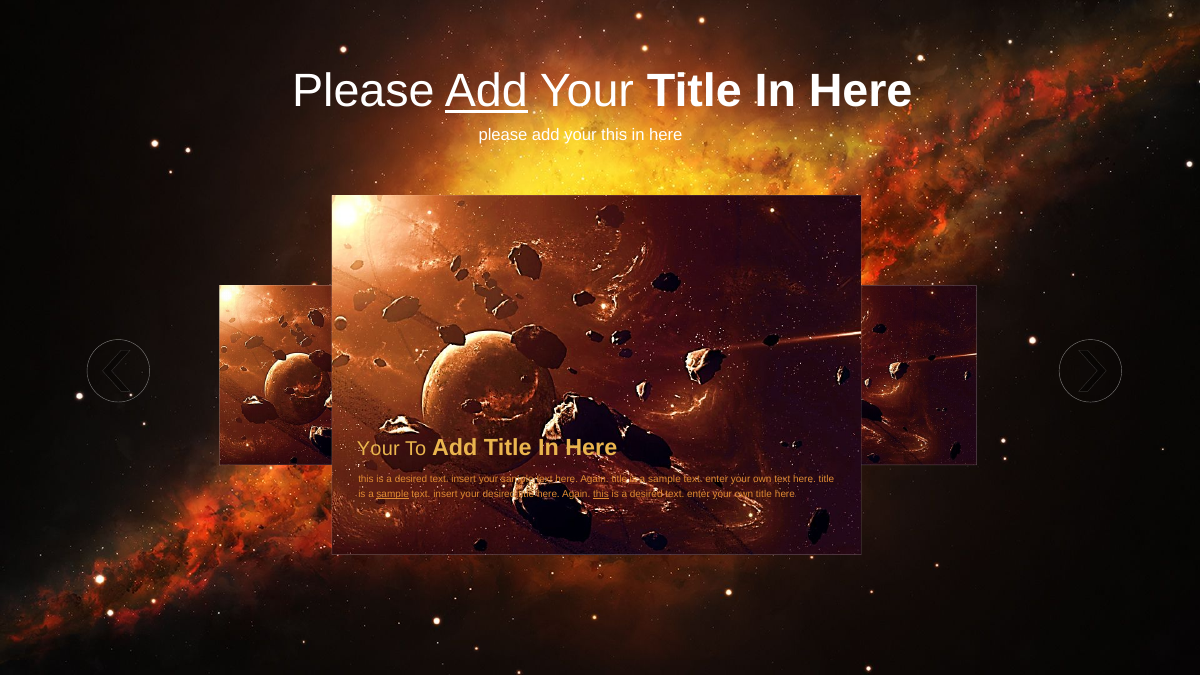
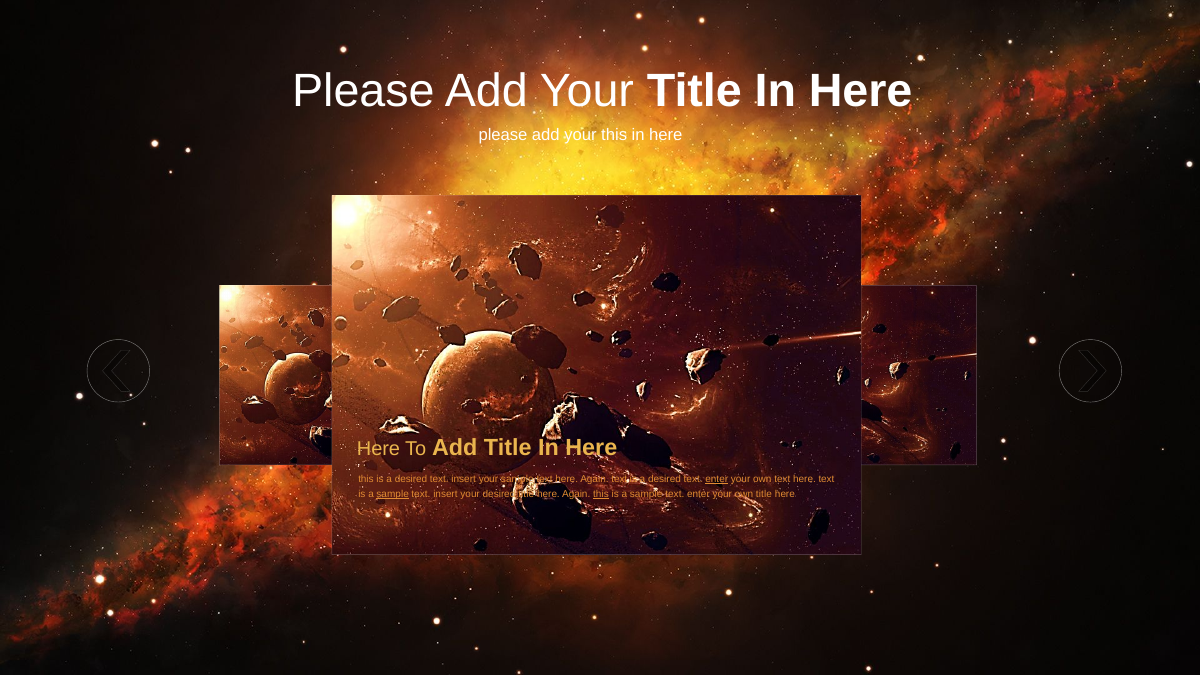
Add at (486, 91) underline: present -> none
Your at (378, 449): Your -> Here
Again title: title -> text
sample at (664, 479): sample -> desired
enter at (717, 479) underline: none -> present
here title: title -> text
desired at (646, 494): desired -> sample
